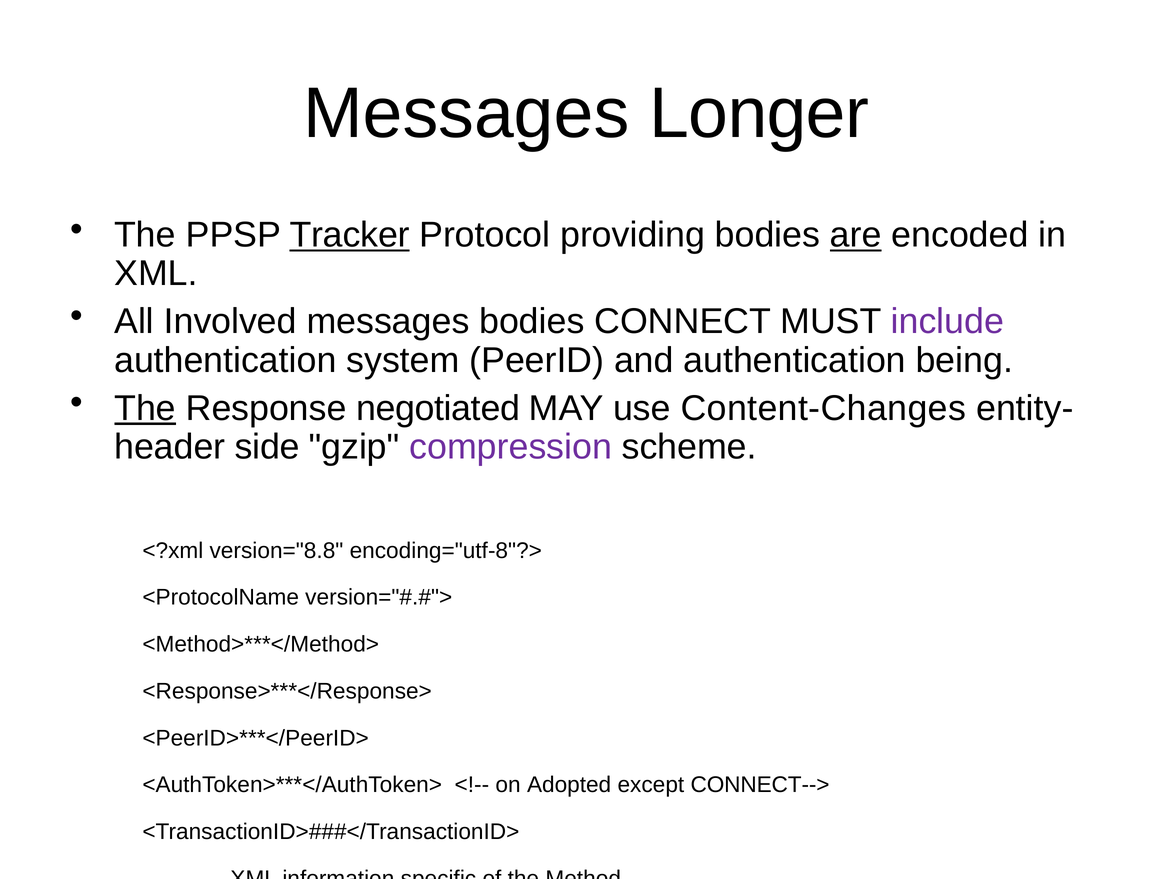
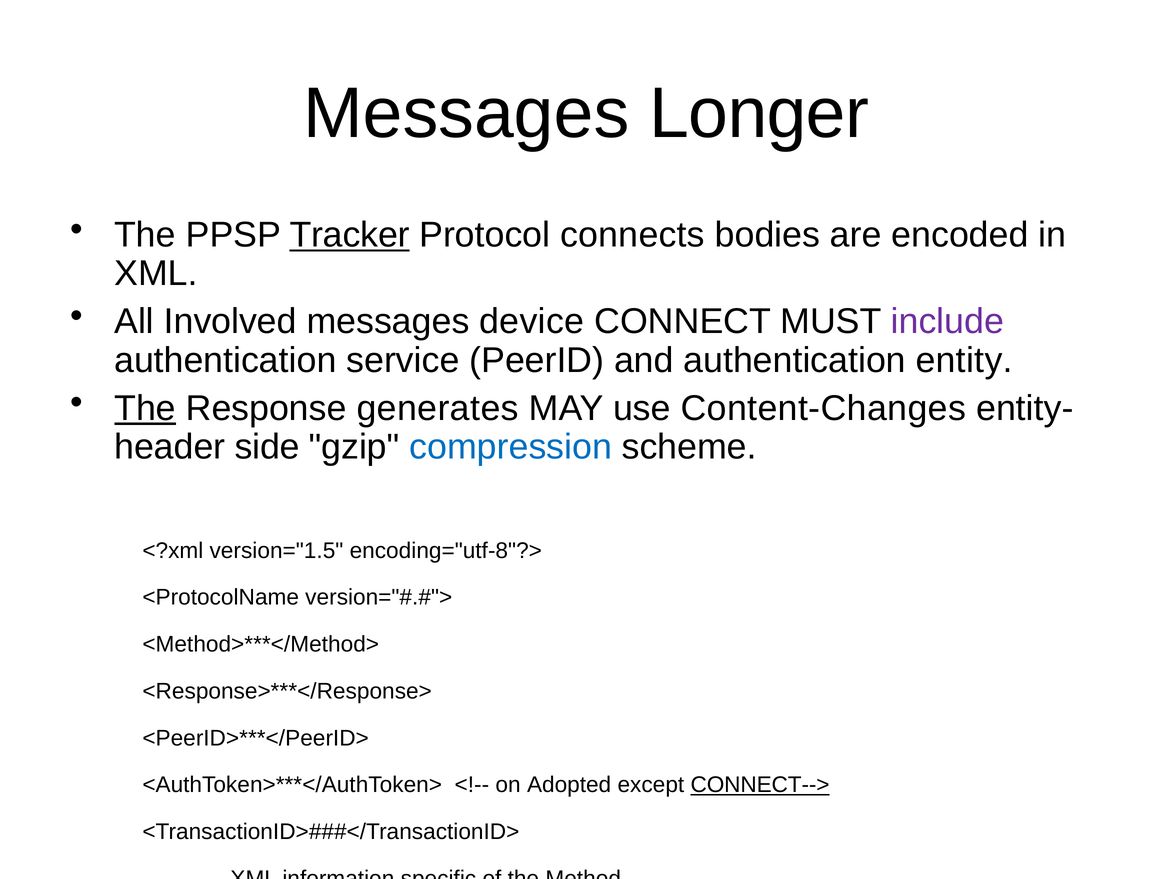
providing: providing -> connects
are underline: present -> none
messages bodies: bodies -> device
system: system -> service
being: being -> entity
negotiated: negotiated -> generates
compression colour: purple -> blue
version="8.8: version="8.8 -> version="1.5
CONNECT--> underline: none -> present
